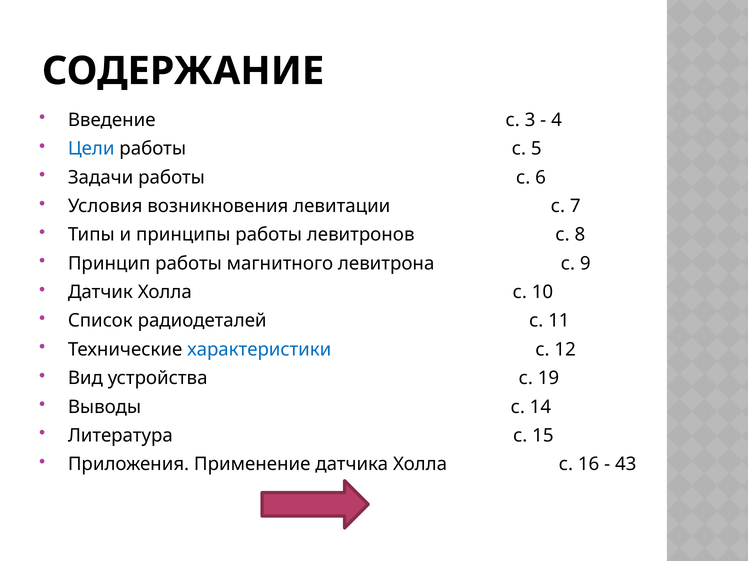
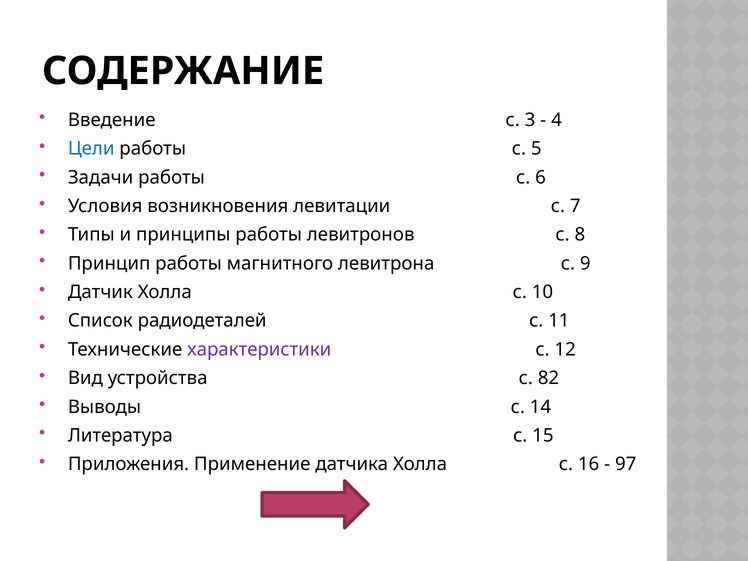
характеристики colour: blue -> purple
19: 19 -> 82
43: 43 -> 97
